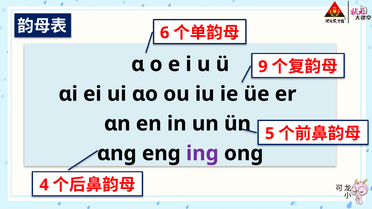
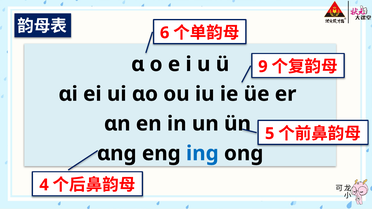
inɡ colour: purple -> blue
